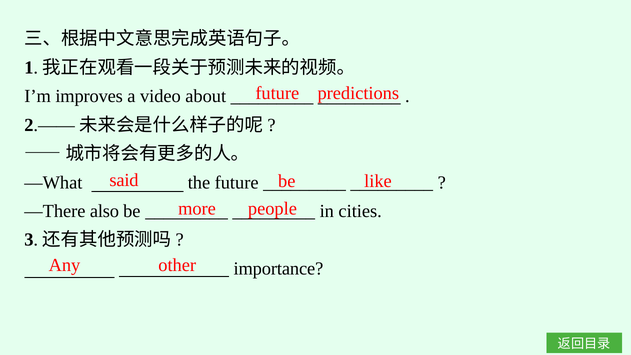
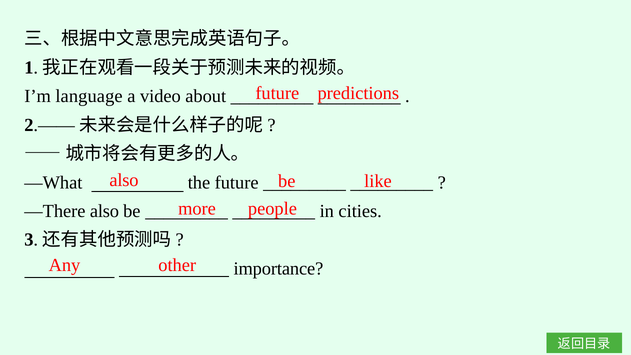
improves: improves -> language
said at (124, 180): said -> also
